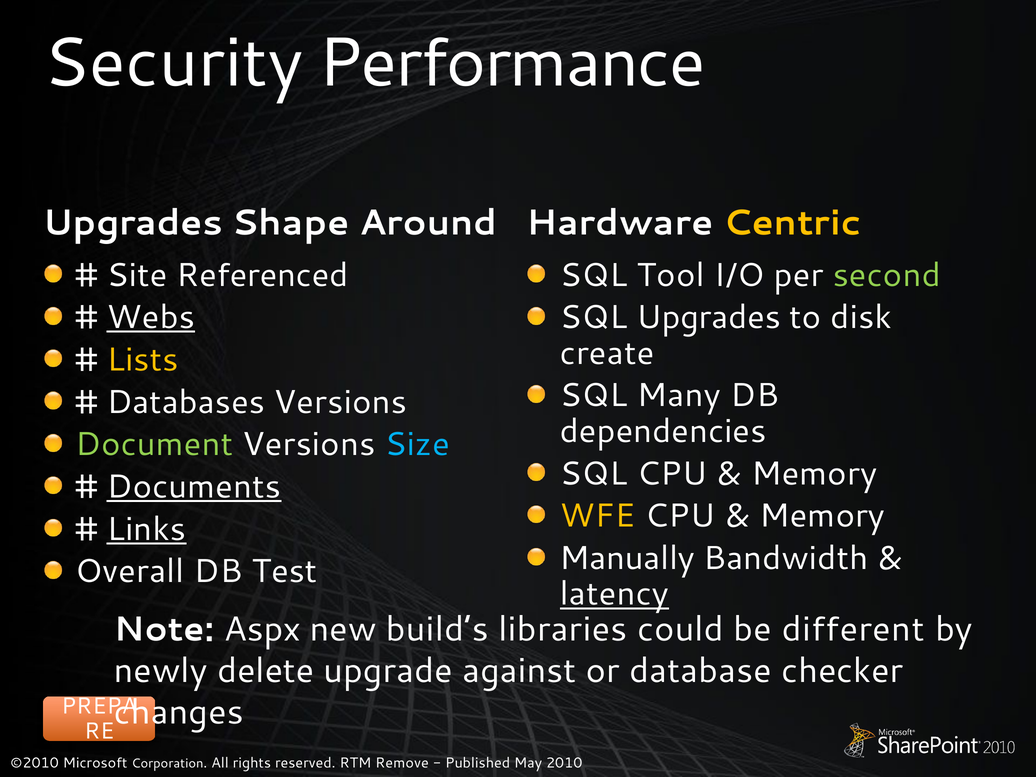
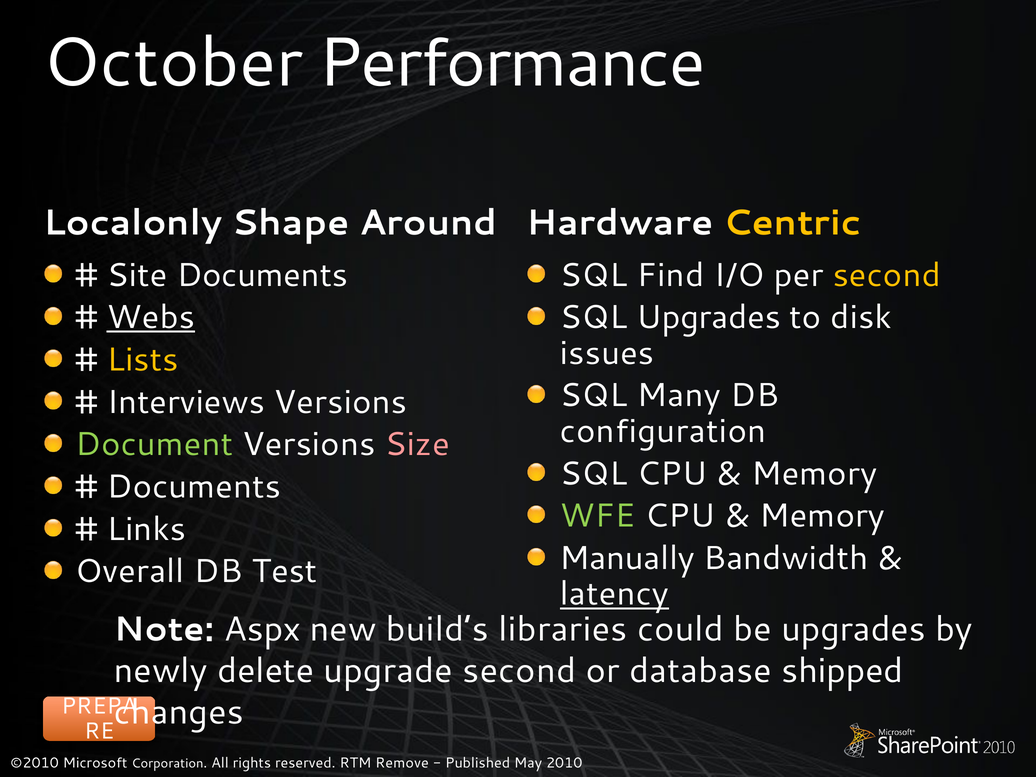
Security: Security -> October
Upgrades at (133, 223): Upgrades -> Localonly
Site Referenced: Referenced -> Documents
Tool: Tool -> Find
second at (887, 275) colour: light green -> yellow
create: create -> issues
Databases: Databases -> Interviews
dependencies: dependencies -> configuration
Size colour: light blue -> pink
Documents at (194, 487) underline: present -> none
WFE colour: yellow -> light green
Links underline: present -> none
be different: different -> upgrades
upgrade against: against -> second
checker: checker -> shipped
